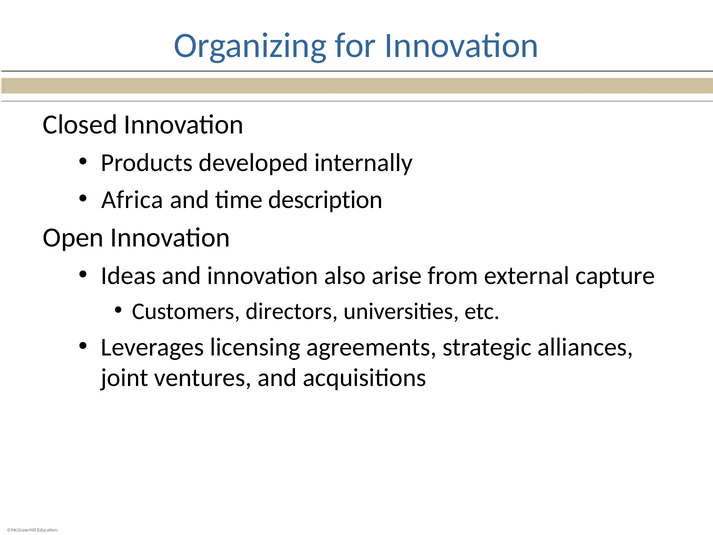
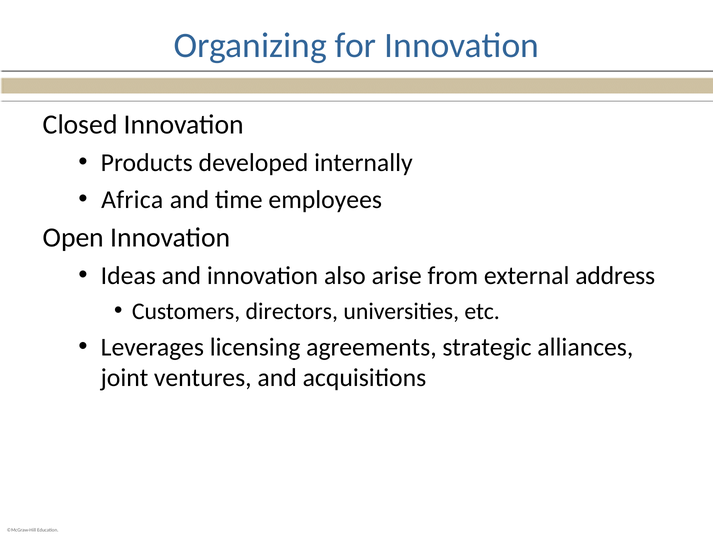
description: description -> employees
capture: capture -> address
